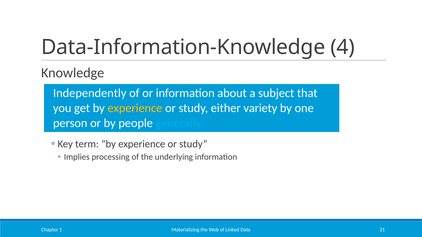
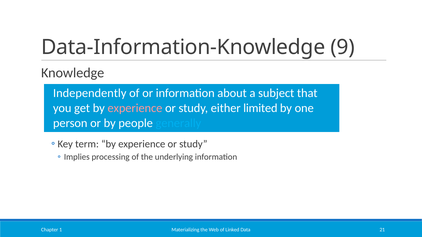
4: 4 -> 9
experience at (135, 108) colour: yellow -> pink
variety: variety -> limited
